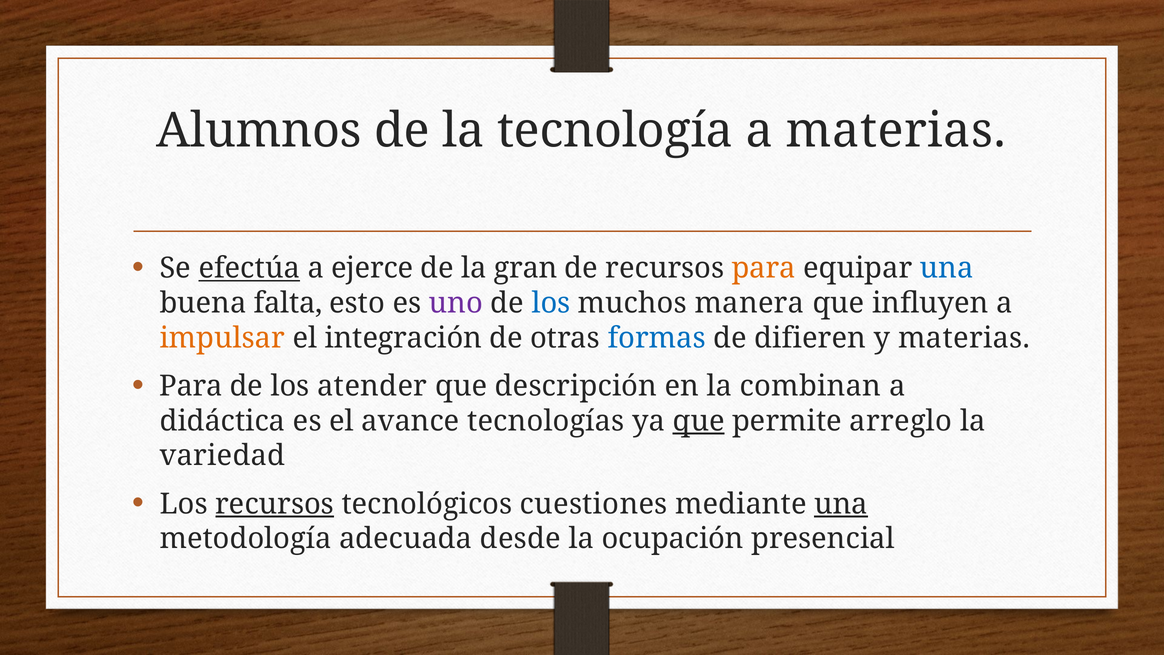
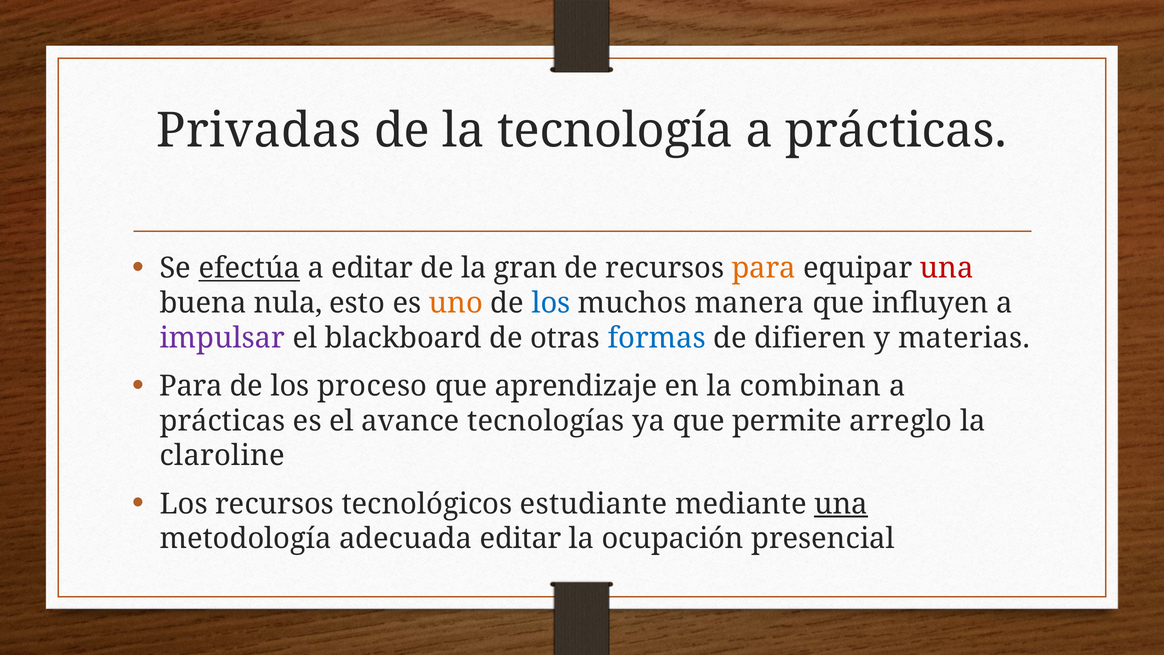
Alumnos: Alumnos -> Privadas
materias at (896, 131): materias -> prácticas
a ejerce: ejerce -> editar
una at (947, 268) colour: blue -> red
falta: falta -> nula
uno colour: purple -> orange
impulsar colour: orange -> purple
integración: integración -> blackboard
atender: atender -> proceso
descripción: descripción -> aprendizaje
didáctica at (223, 421): didáctica -> prácticas
que at (699, 421) underline: present -> none
variedad: variedad -> claroline
recursos at (275, 504) underline: present -> none
cuestiones: cuestiones -> estudiante
adecuada desde: desde -> editar
